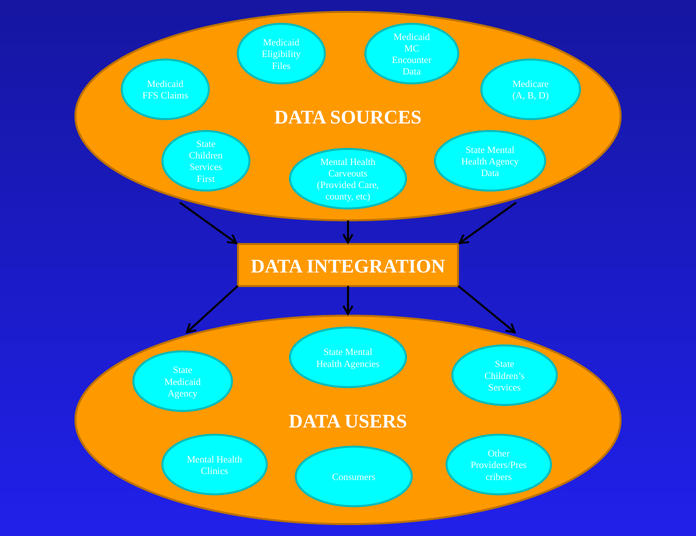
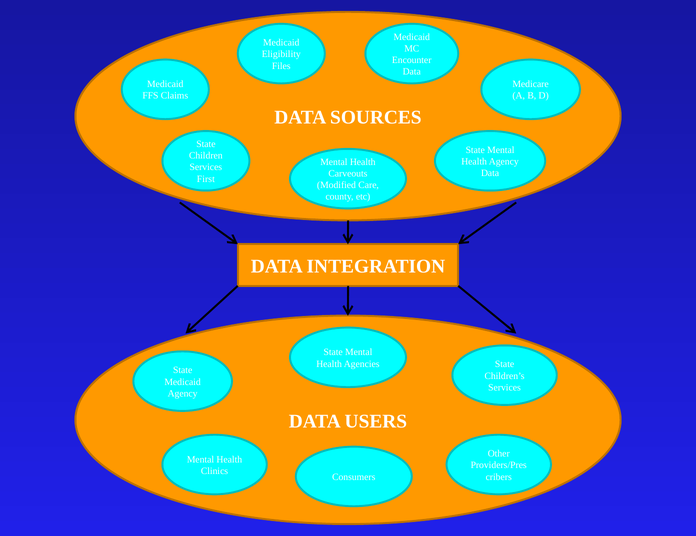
Provided: Provided -> Modified
